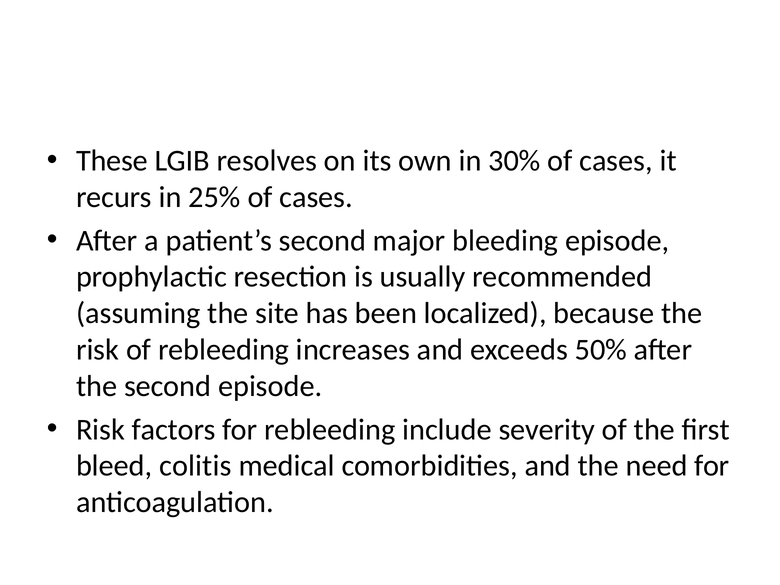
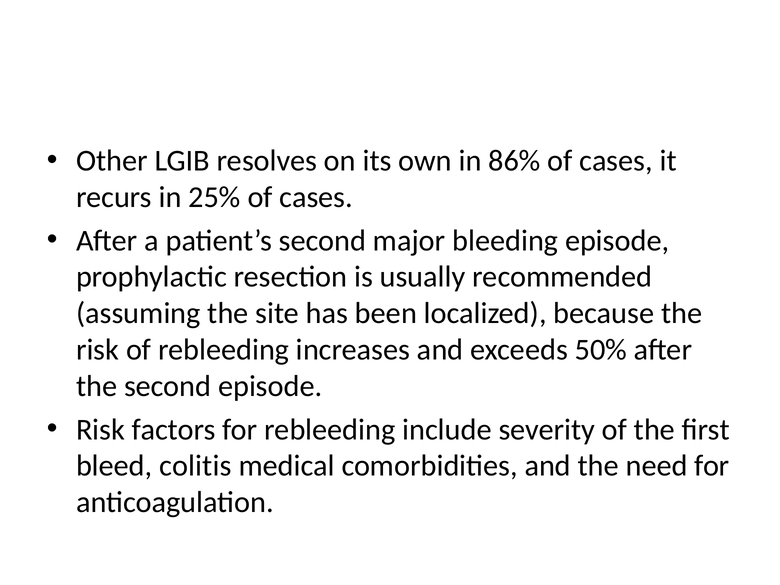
These: These -> Other
30%: 30% -> 86%
